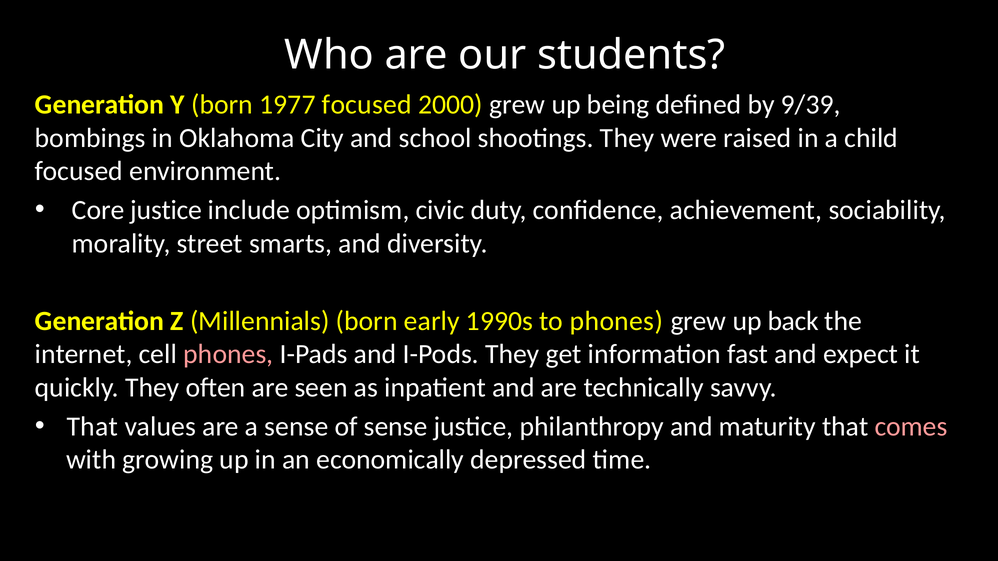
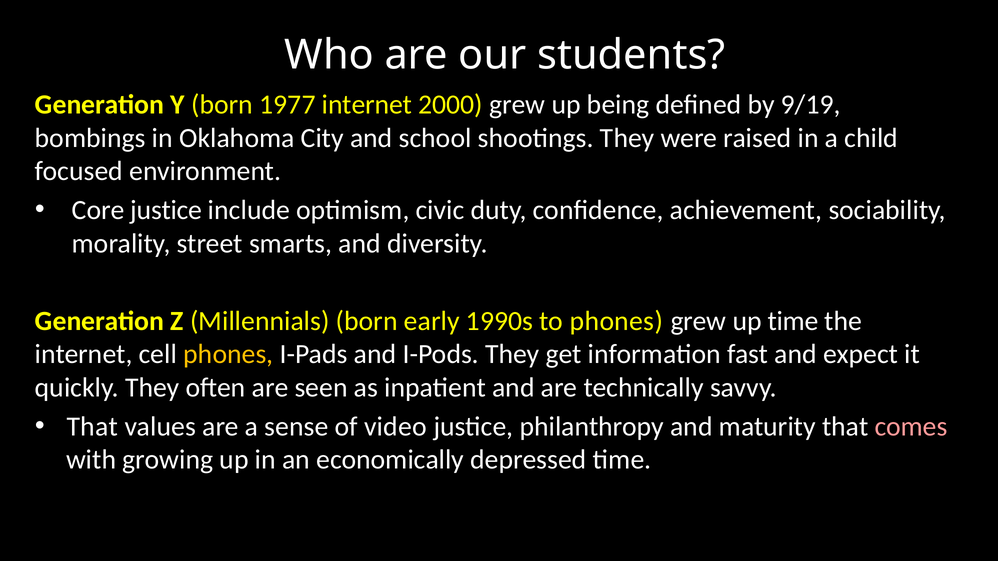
1977 focused: focused -> internet
9/39: 9/39 -> 9/19
up back: back -> time
phones at (228, 355) colour: pink -> yellow
of sense: sense -> video
